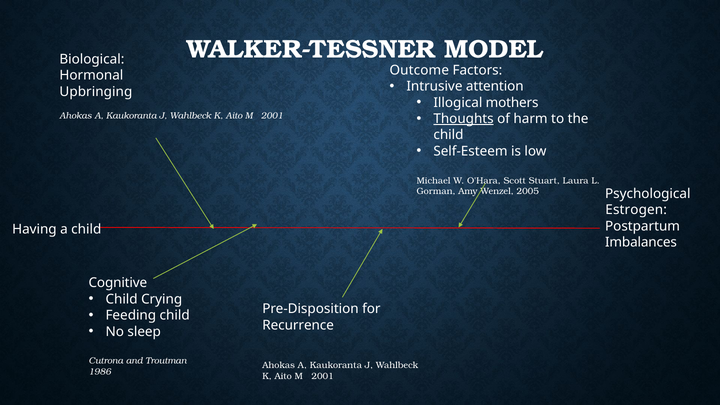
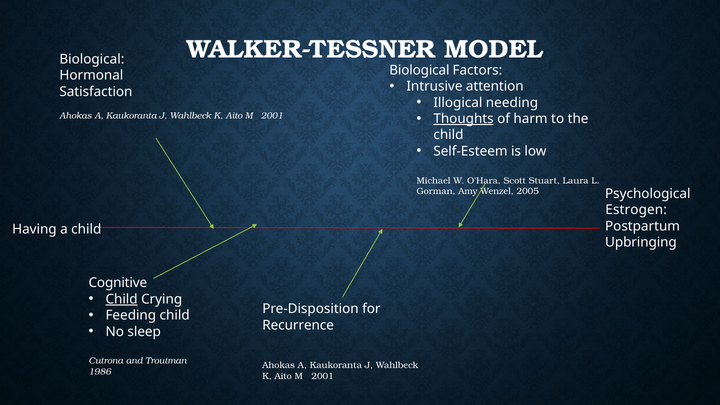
Outcome at (419, 70): Outcome -> Biological
Upbringing: Upbringing -> Satisfaction
mothers: mothers -> needing
Imbalances: Imbalances -> Upbringing
Child at (122, 299) underline: none -> present
